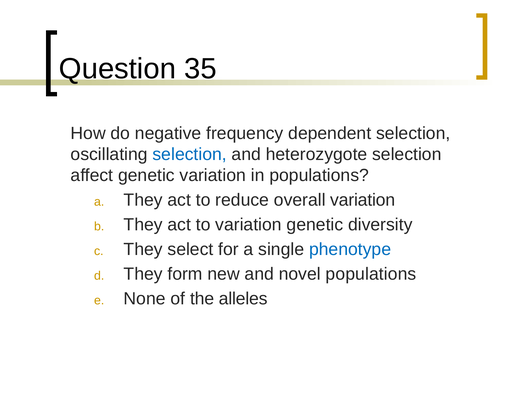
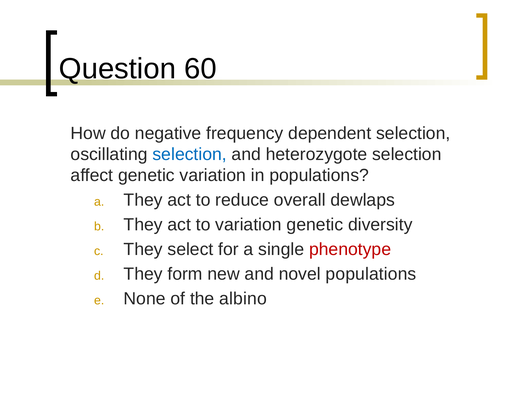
35: 35 -> 60
overall variation: variation -> dewlaps
phenotype colour: blue -> red
alleles: alleles -> albino
